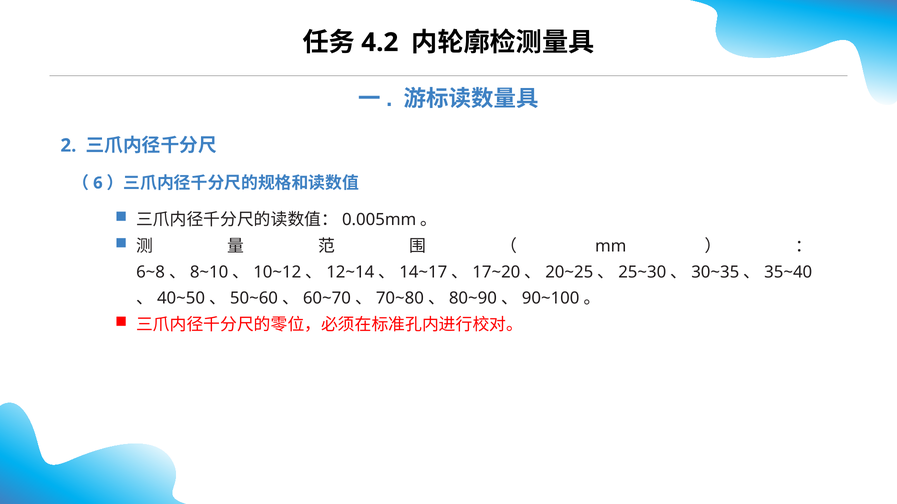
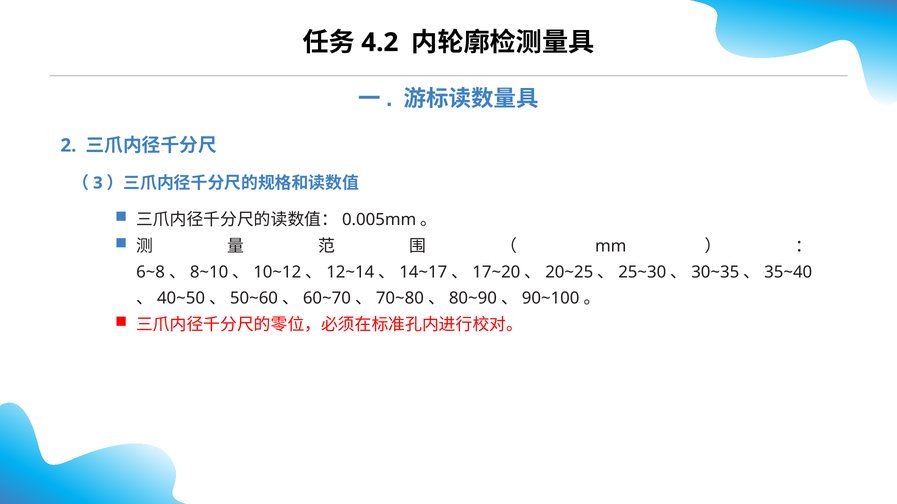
6: 6 -> 3
